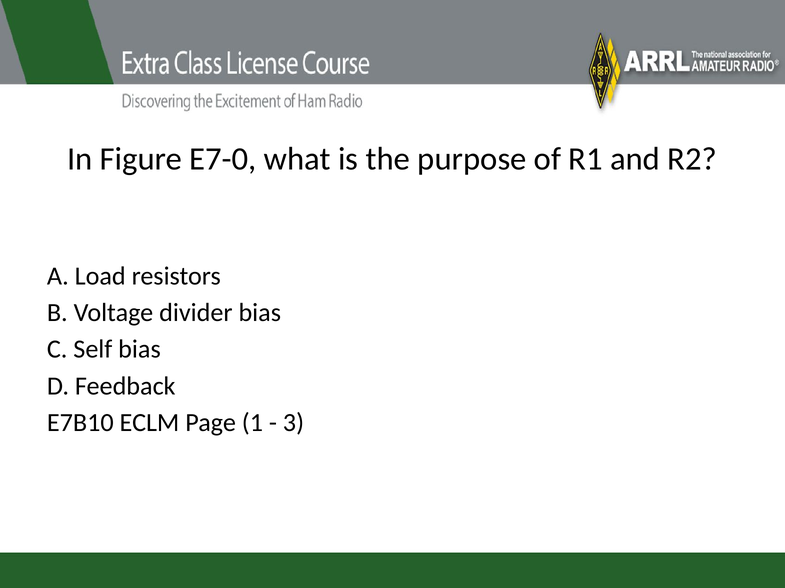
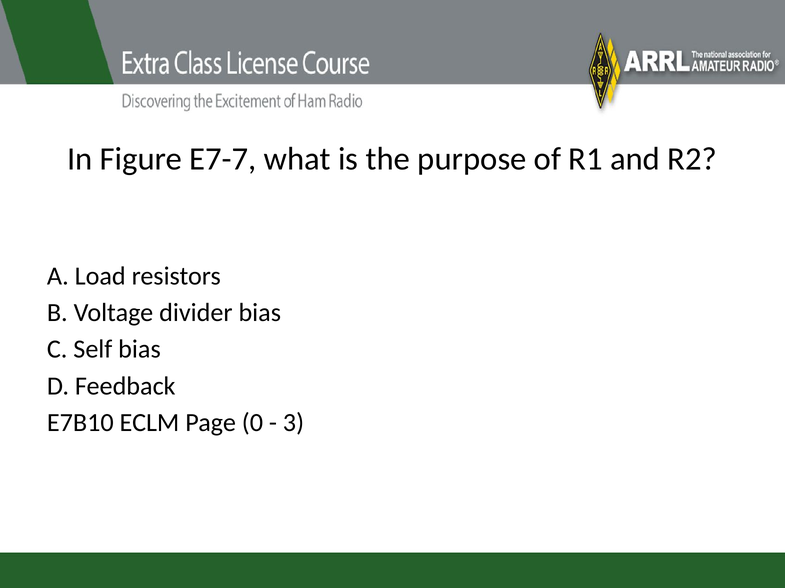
E7-0: E7-0 -> E7-7
1: 1 -> 0
